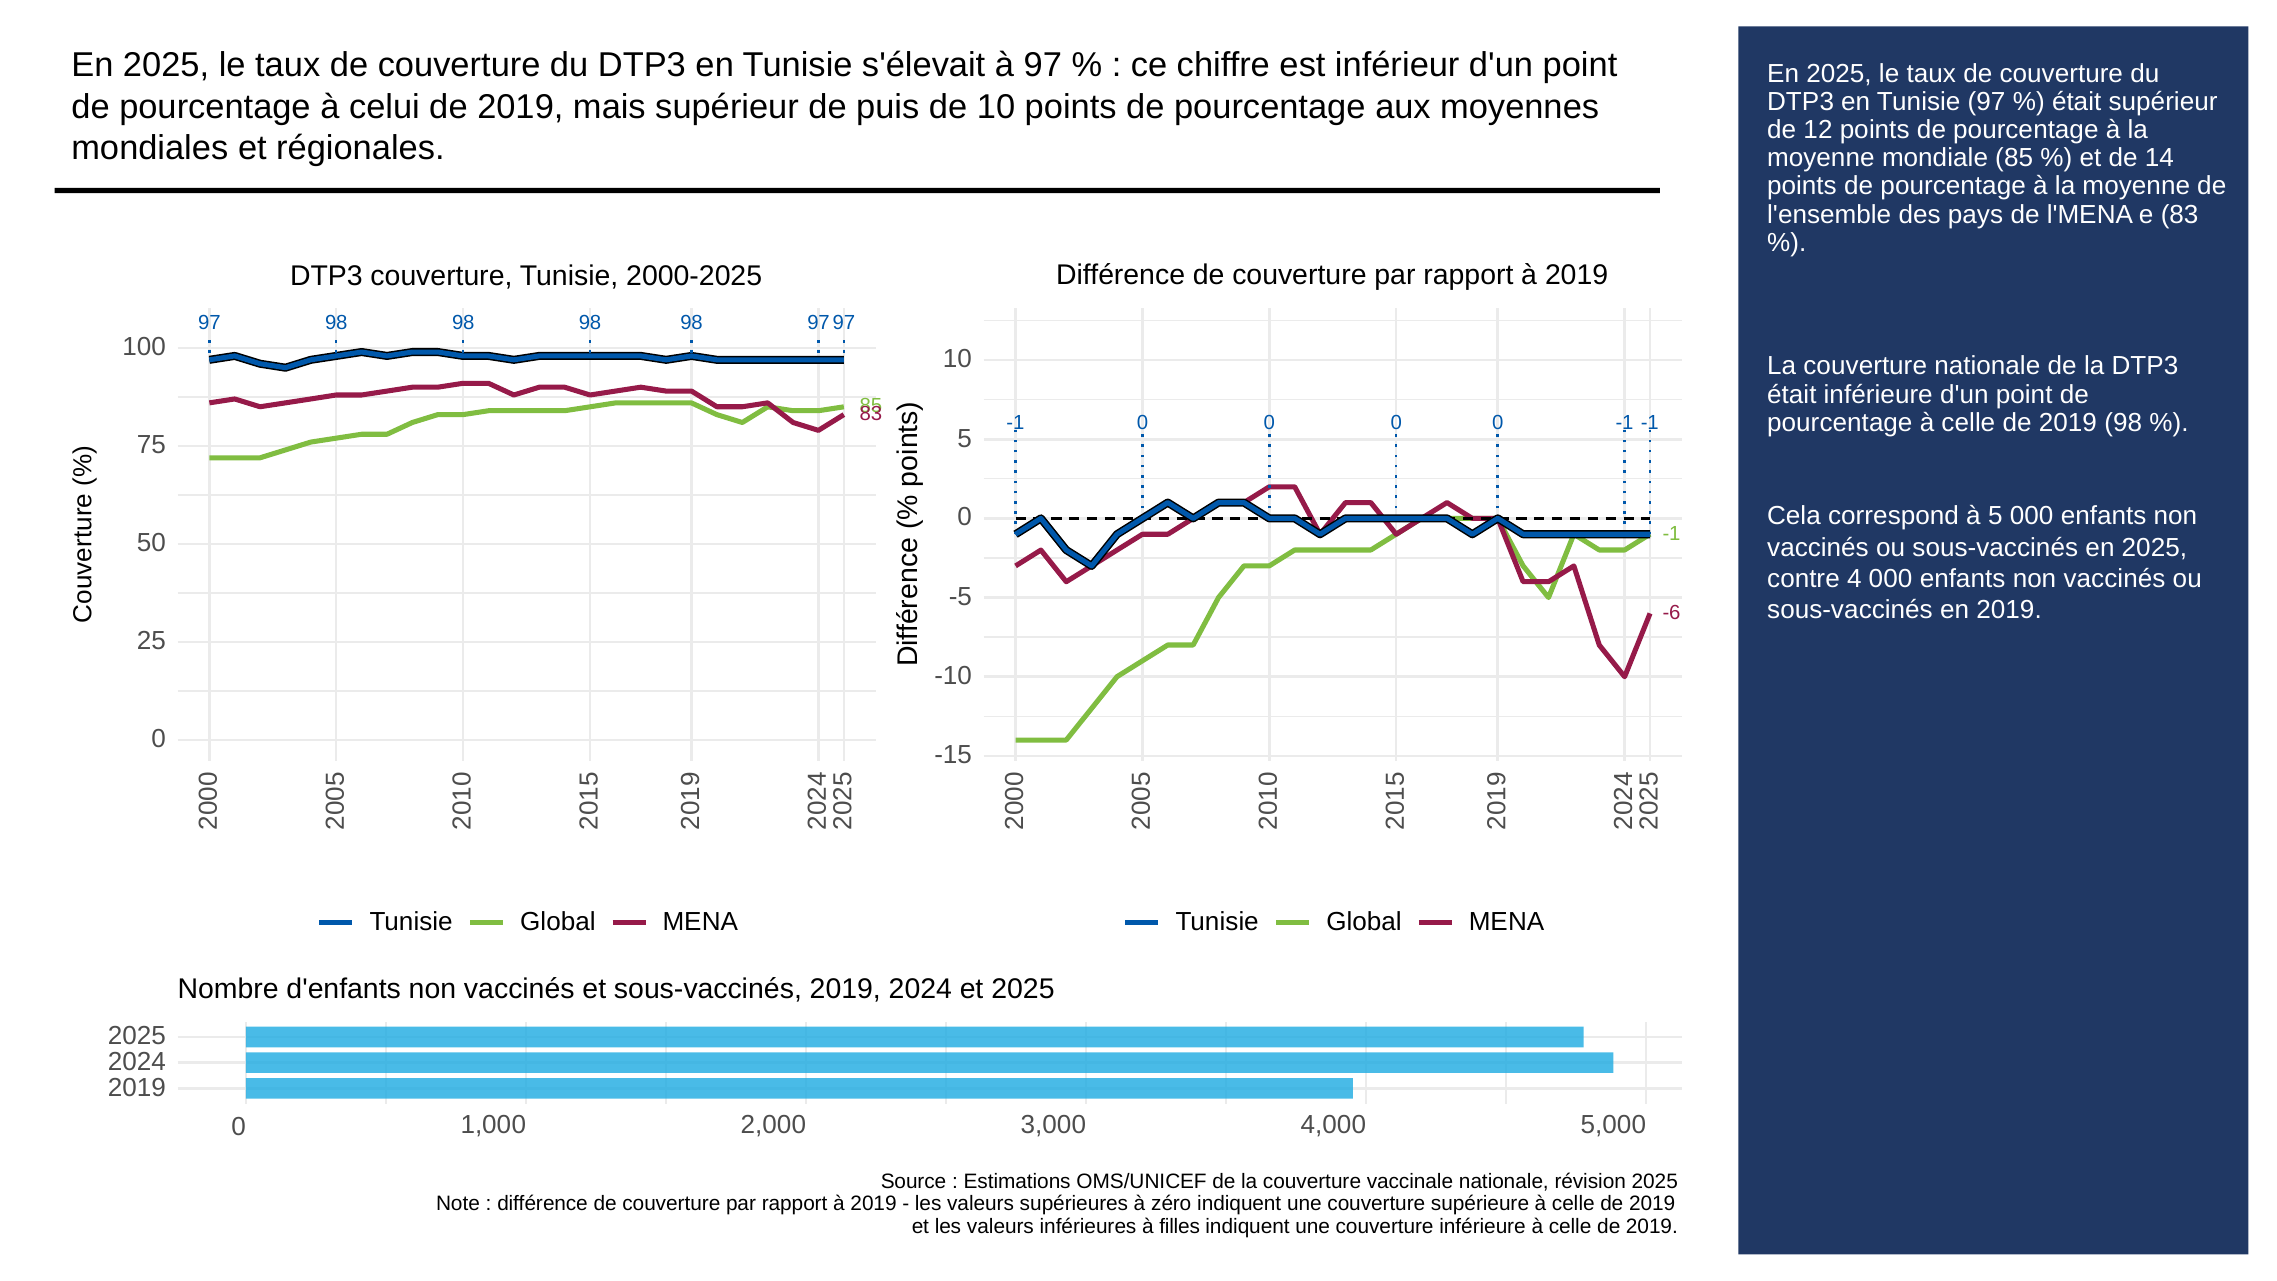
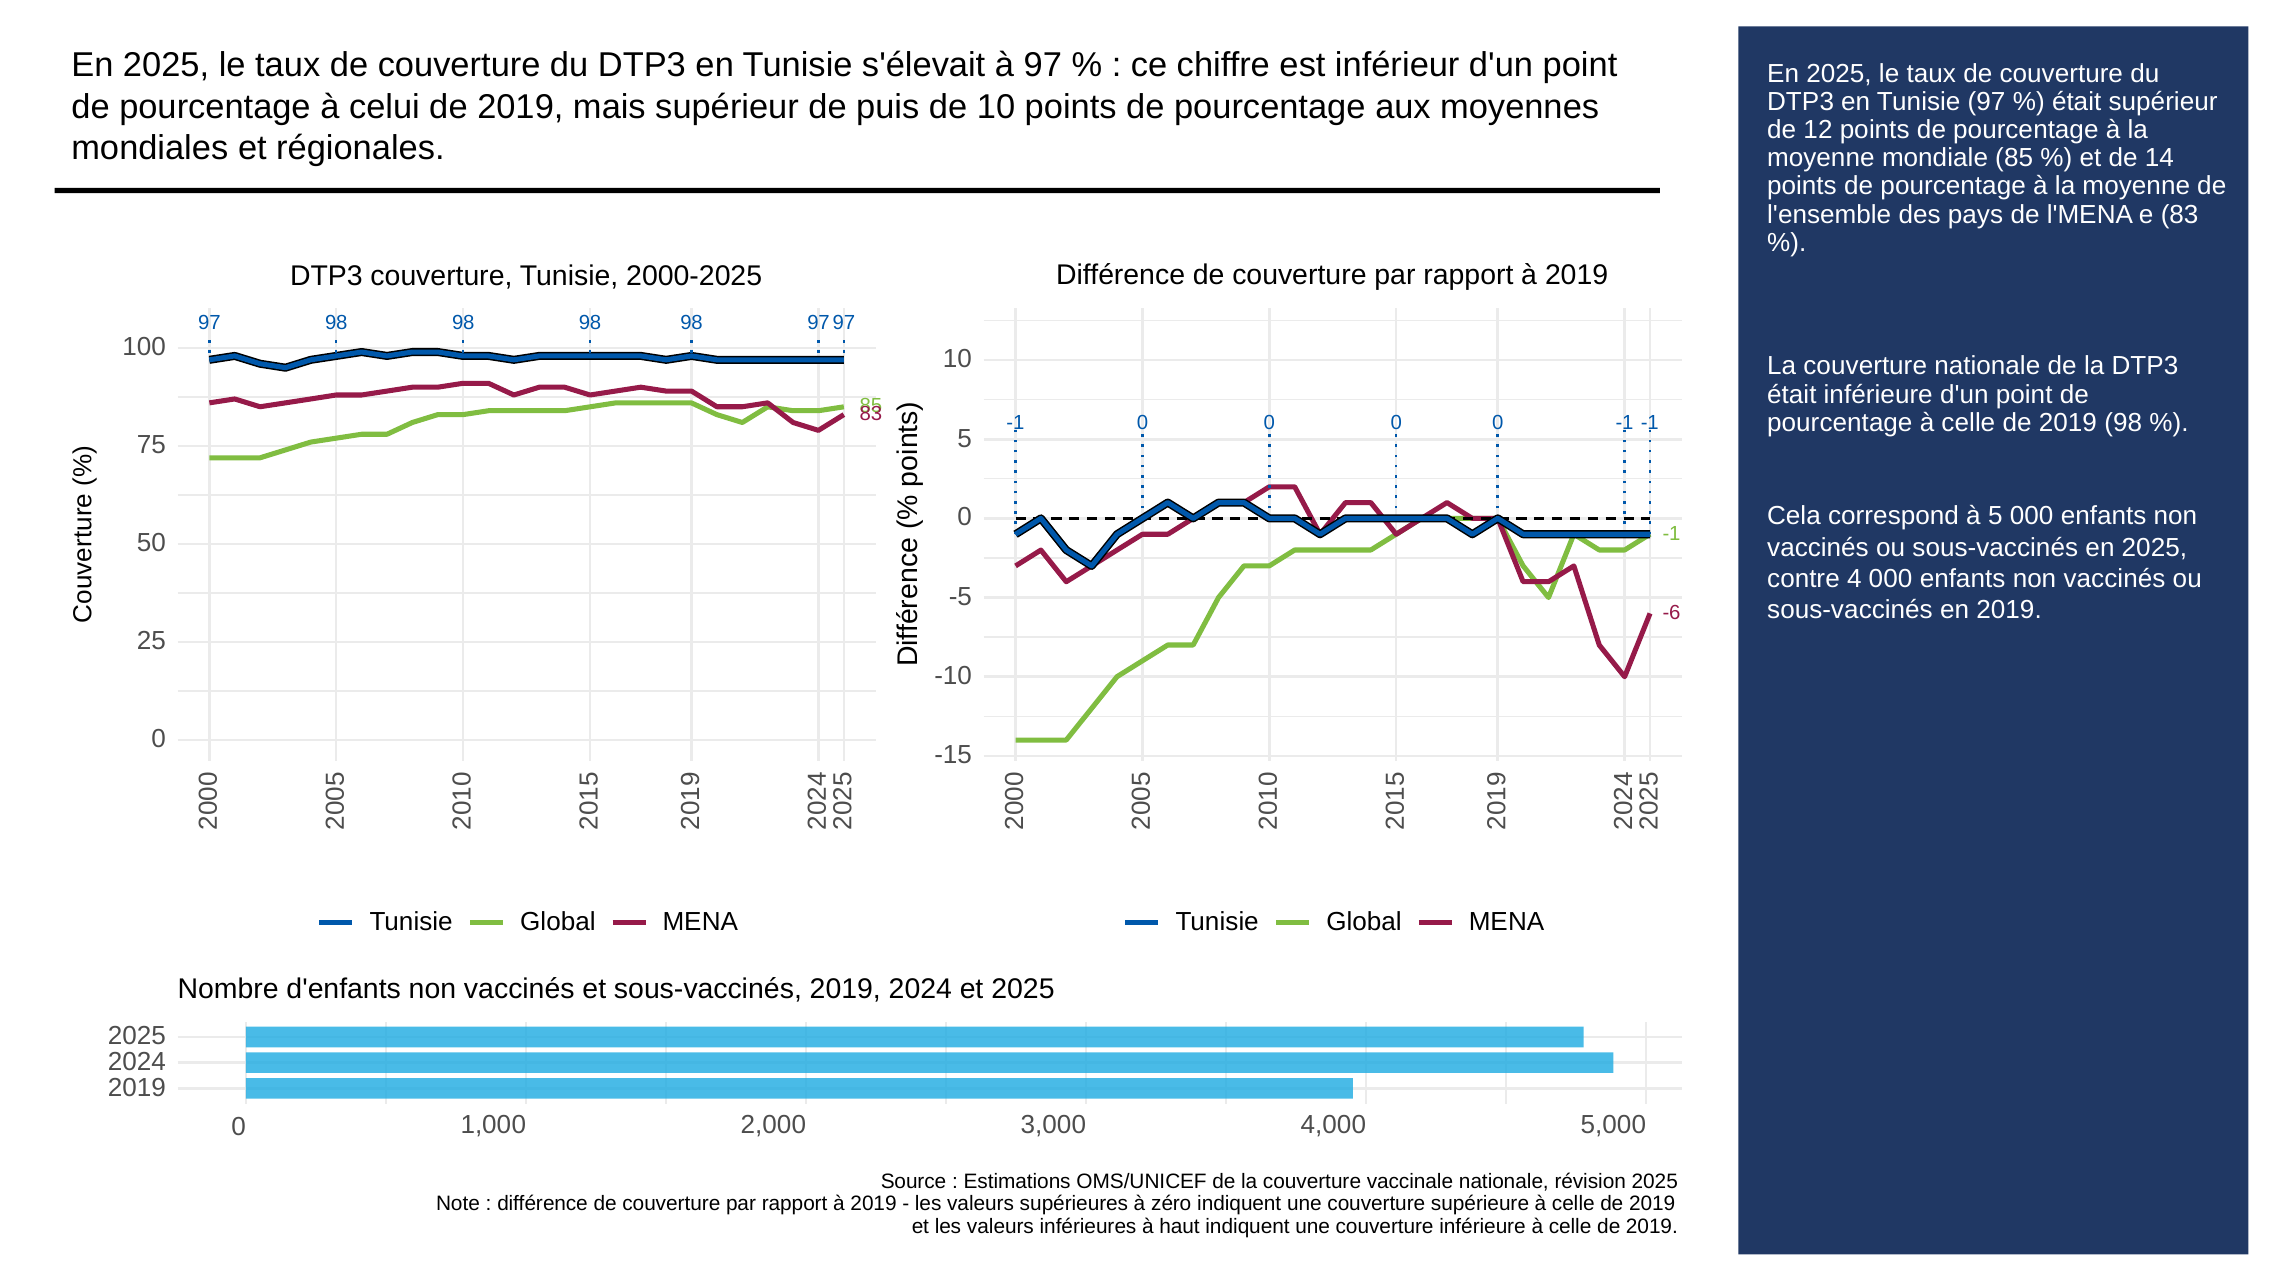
filles: filles -> haut
